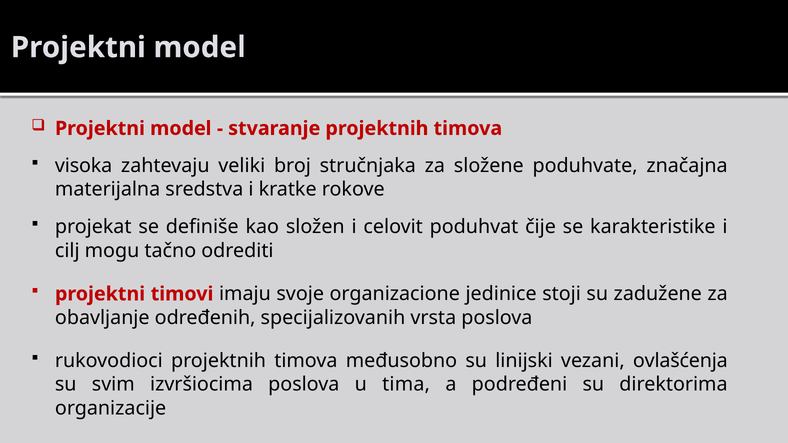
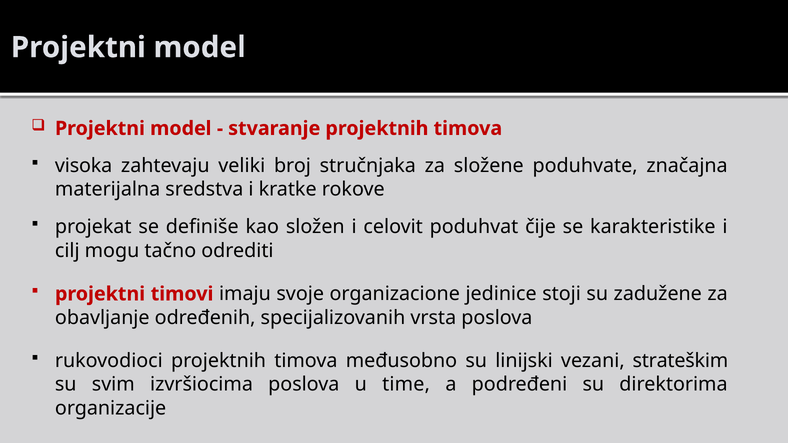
ovlašćenja: ovlašćenja -> strateškim
tima: tima -> time
